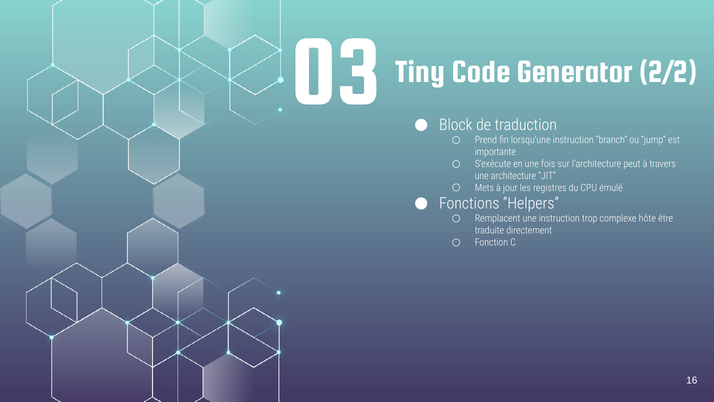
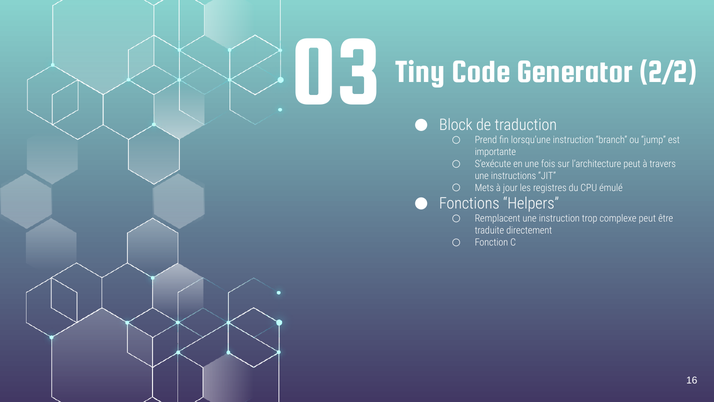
architecture: architecture -> instructions
complexe hôte: hôte -> peut
